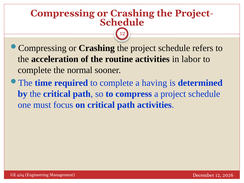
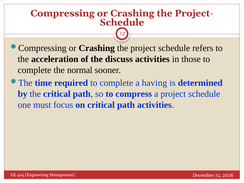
routine: routine -> discuss
labor: labor -> those
